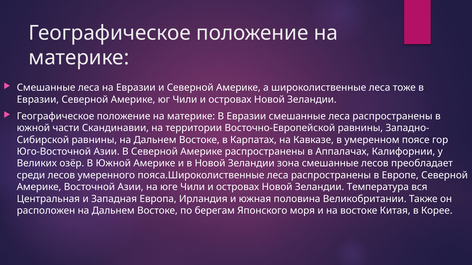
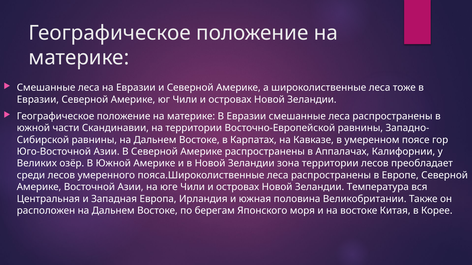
зона смешанные: смешанные -> территории
